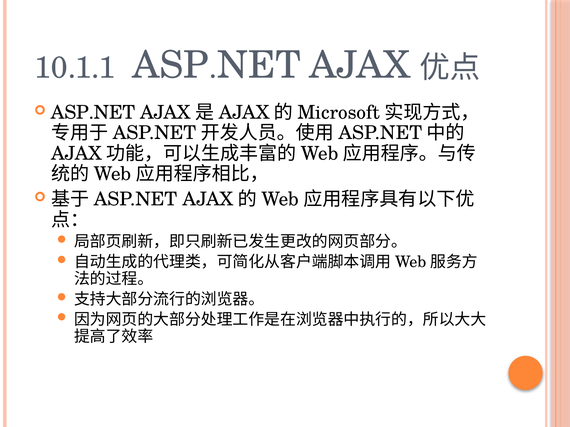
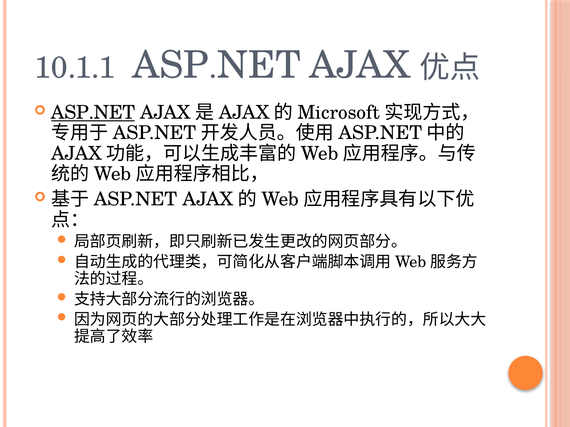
ASP.NET underline: none -> present
